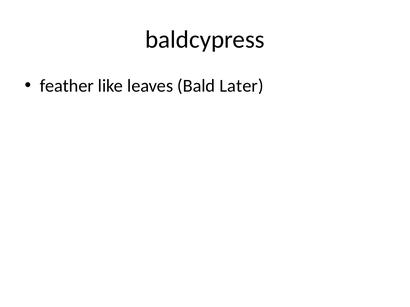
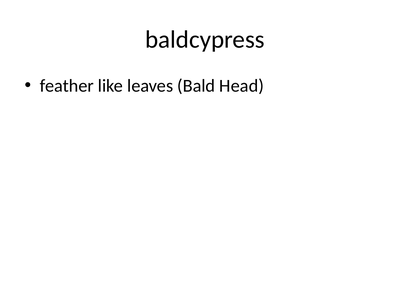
Later: Later -> Head
